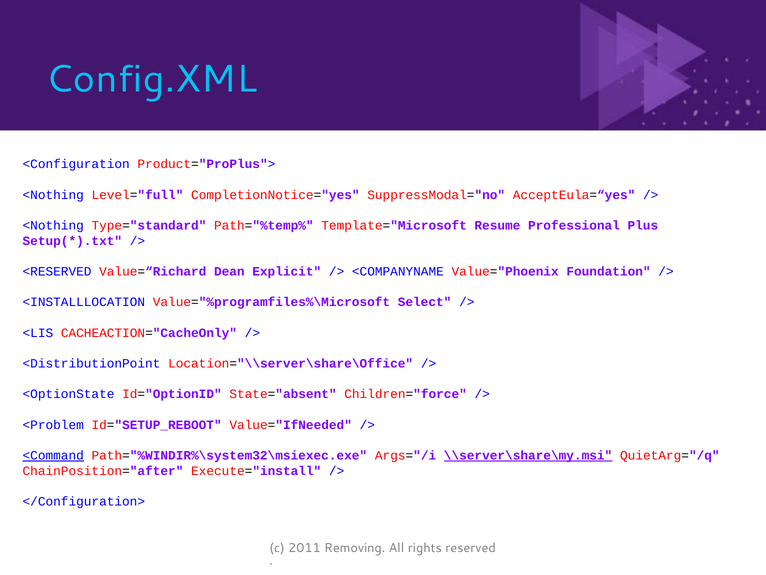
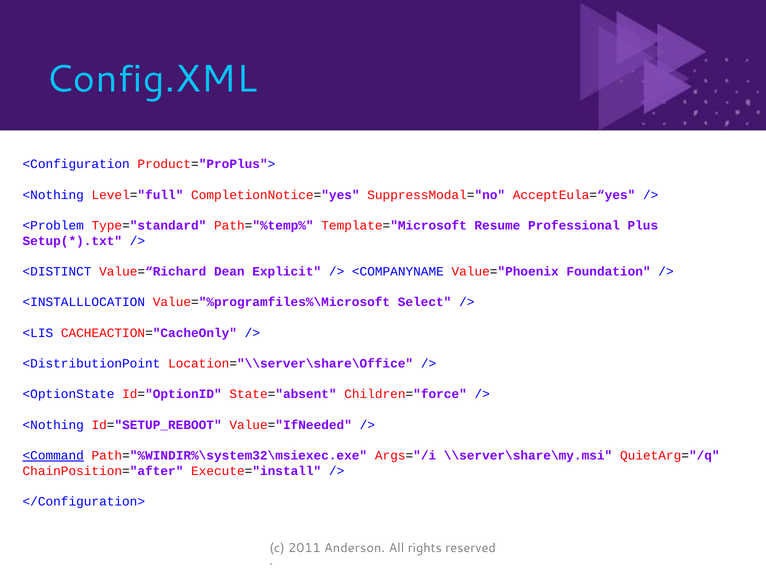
<Nothing at (53, 225): <Nothing -> <Problem
<RESERVED: <RESERVED -> <DISTINCT
<Problem at (53, 425): <Problem -> <Nothing
\\server\share\my.msi underline: present -> none
Removing: Removing -> Anderson
